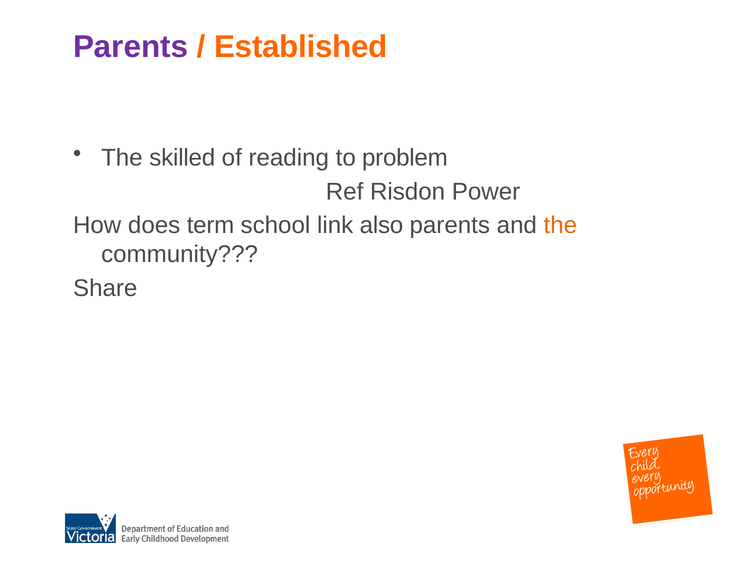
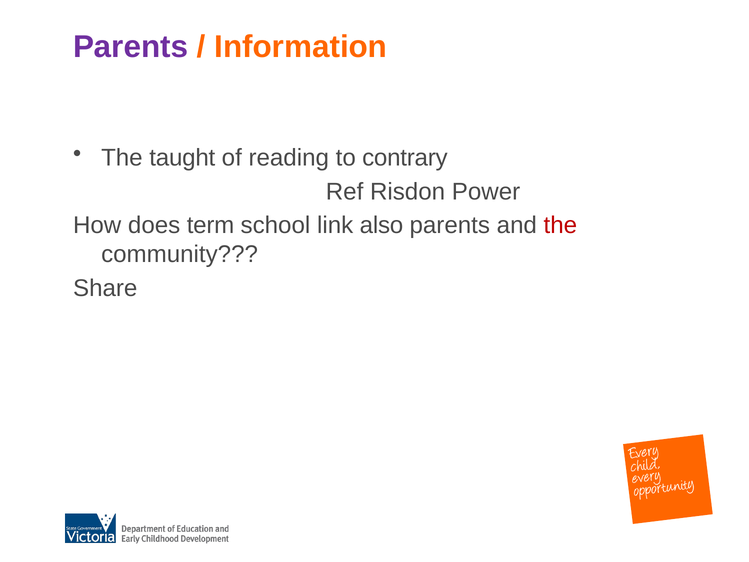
Established: Established -> Information
skilled: skilled -> taught
problem: problem -> contrary
the at (560, 225) colour: orange -> red
